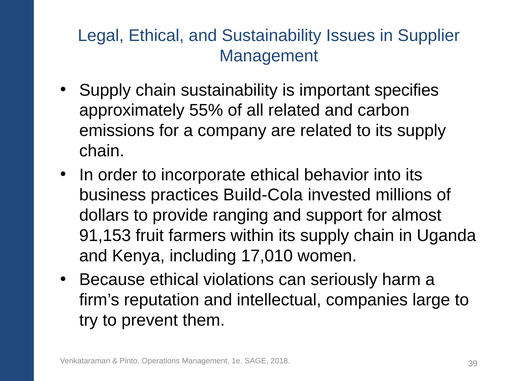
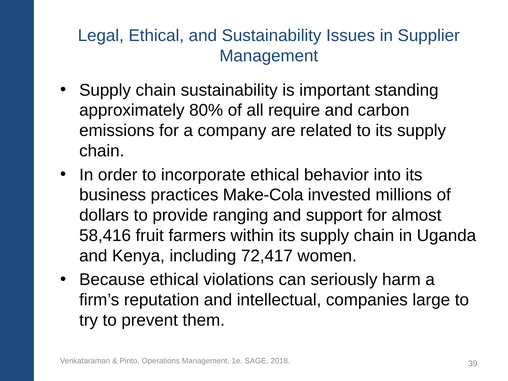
specifies: specifies -> standing
55%: 55% -> 80%
all related: related -> require
Build-Cola: Build-Cola -> Make-Cola
91,153: 91,153 -> 58,416
17,010: 17,010 -> 72,417
